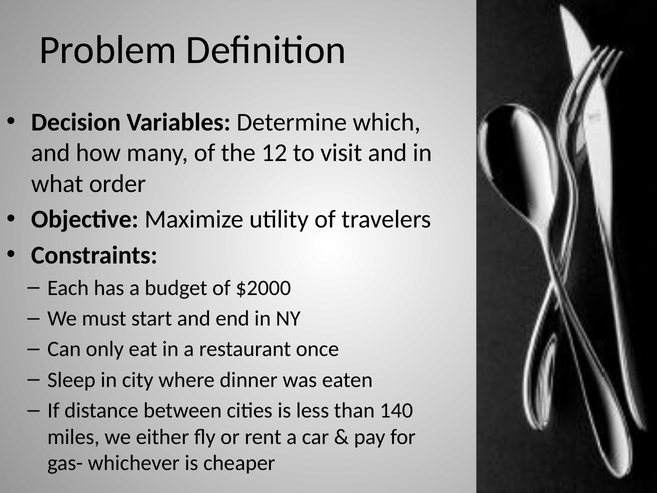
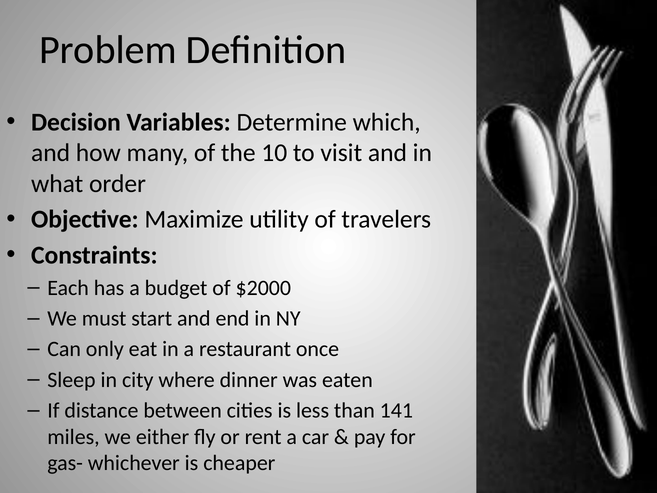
12: 12 -> 10
140: 140 -> 141
